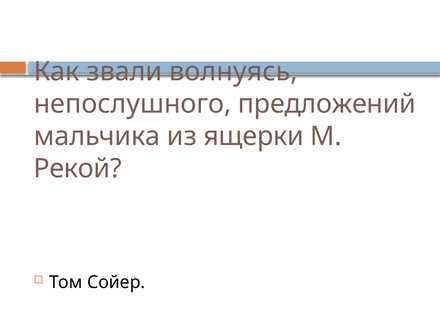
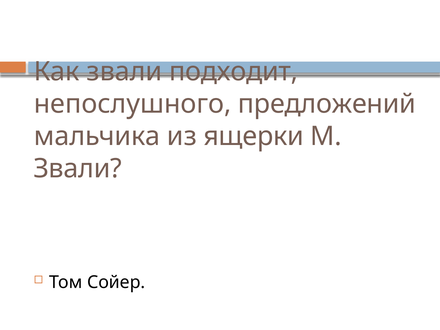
волнуясь: волнуясь -> подходит
Рекой at (78, 169): Рекой -> Звали
